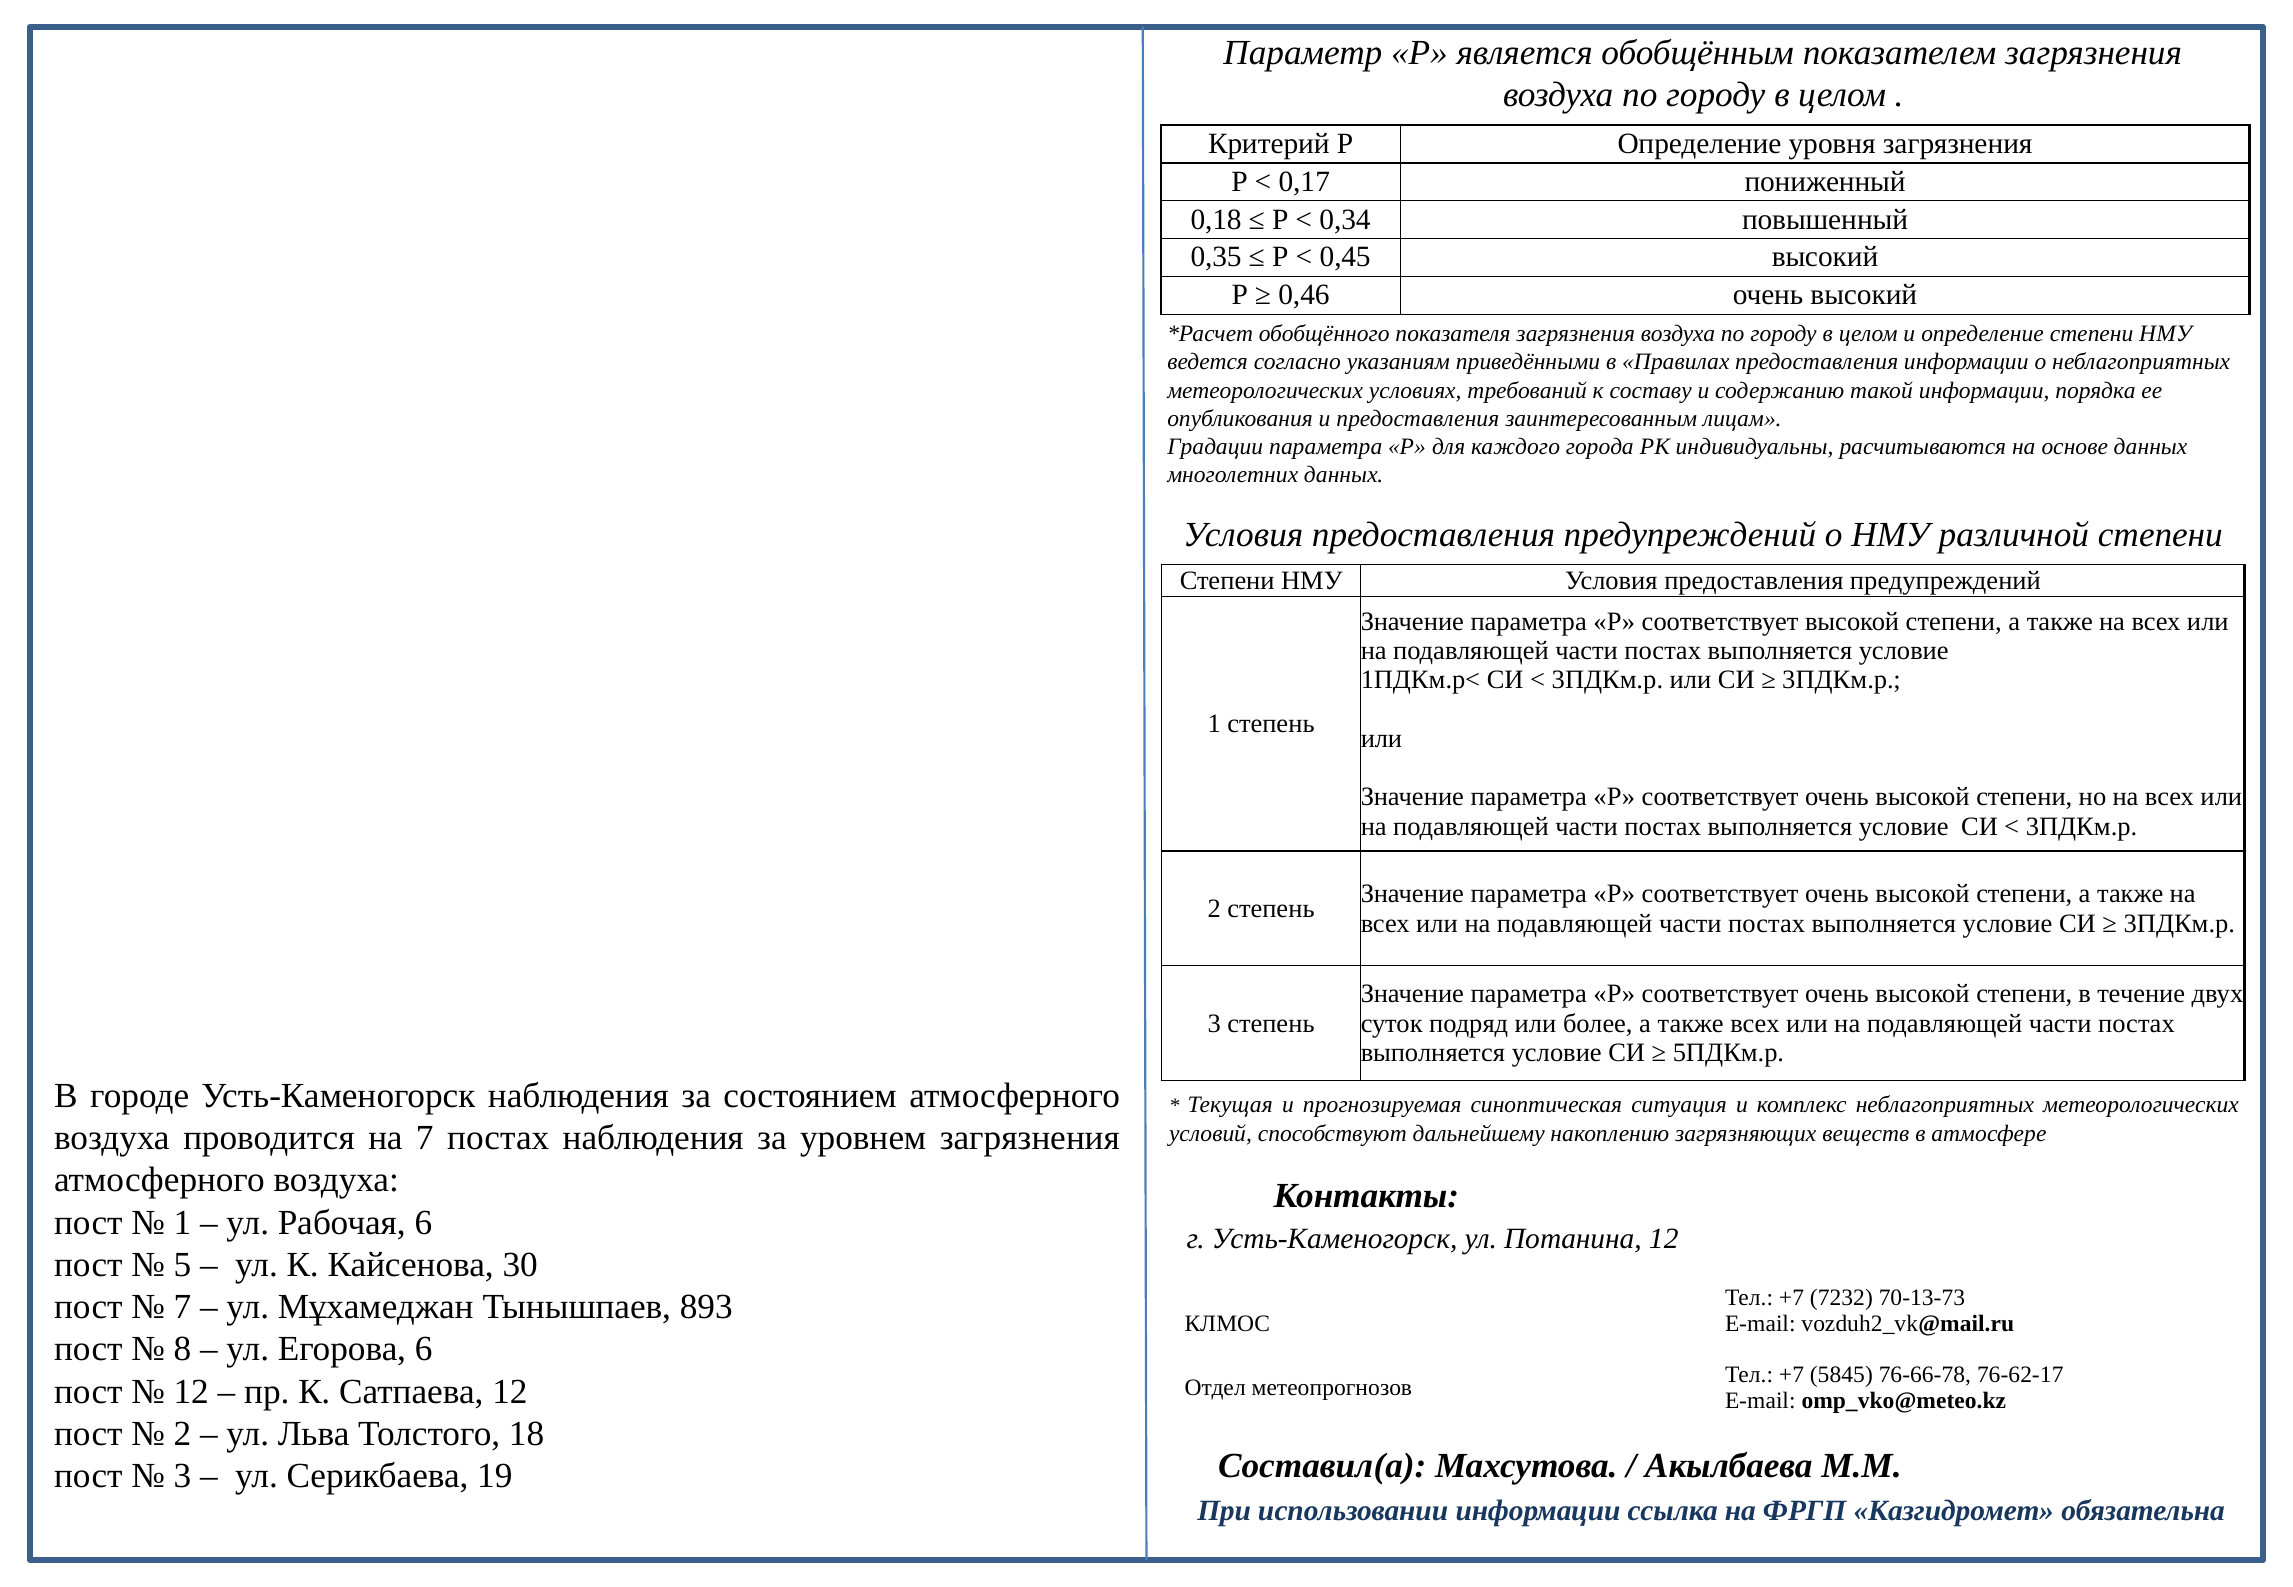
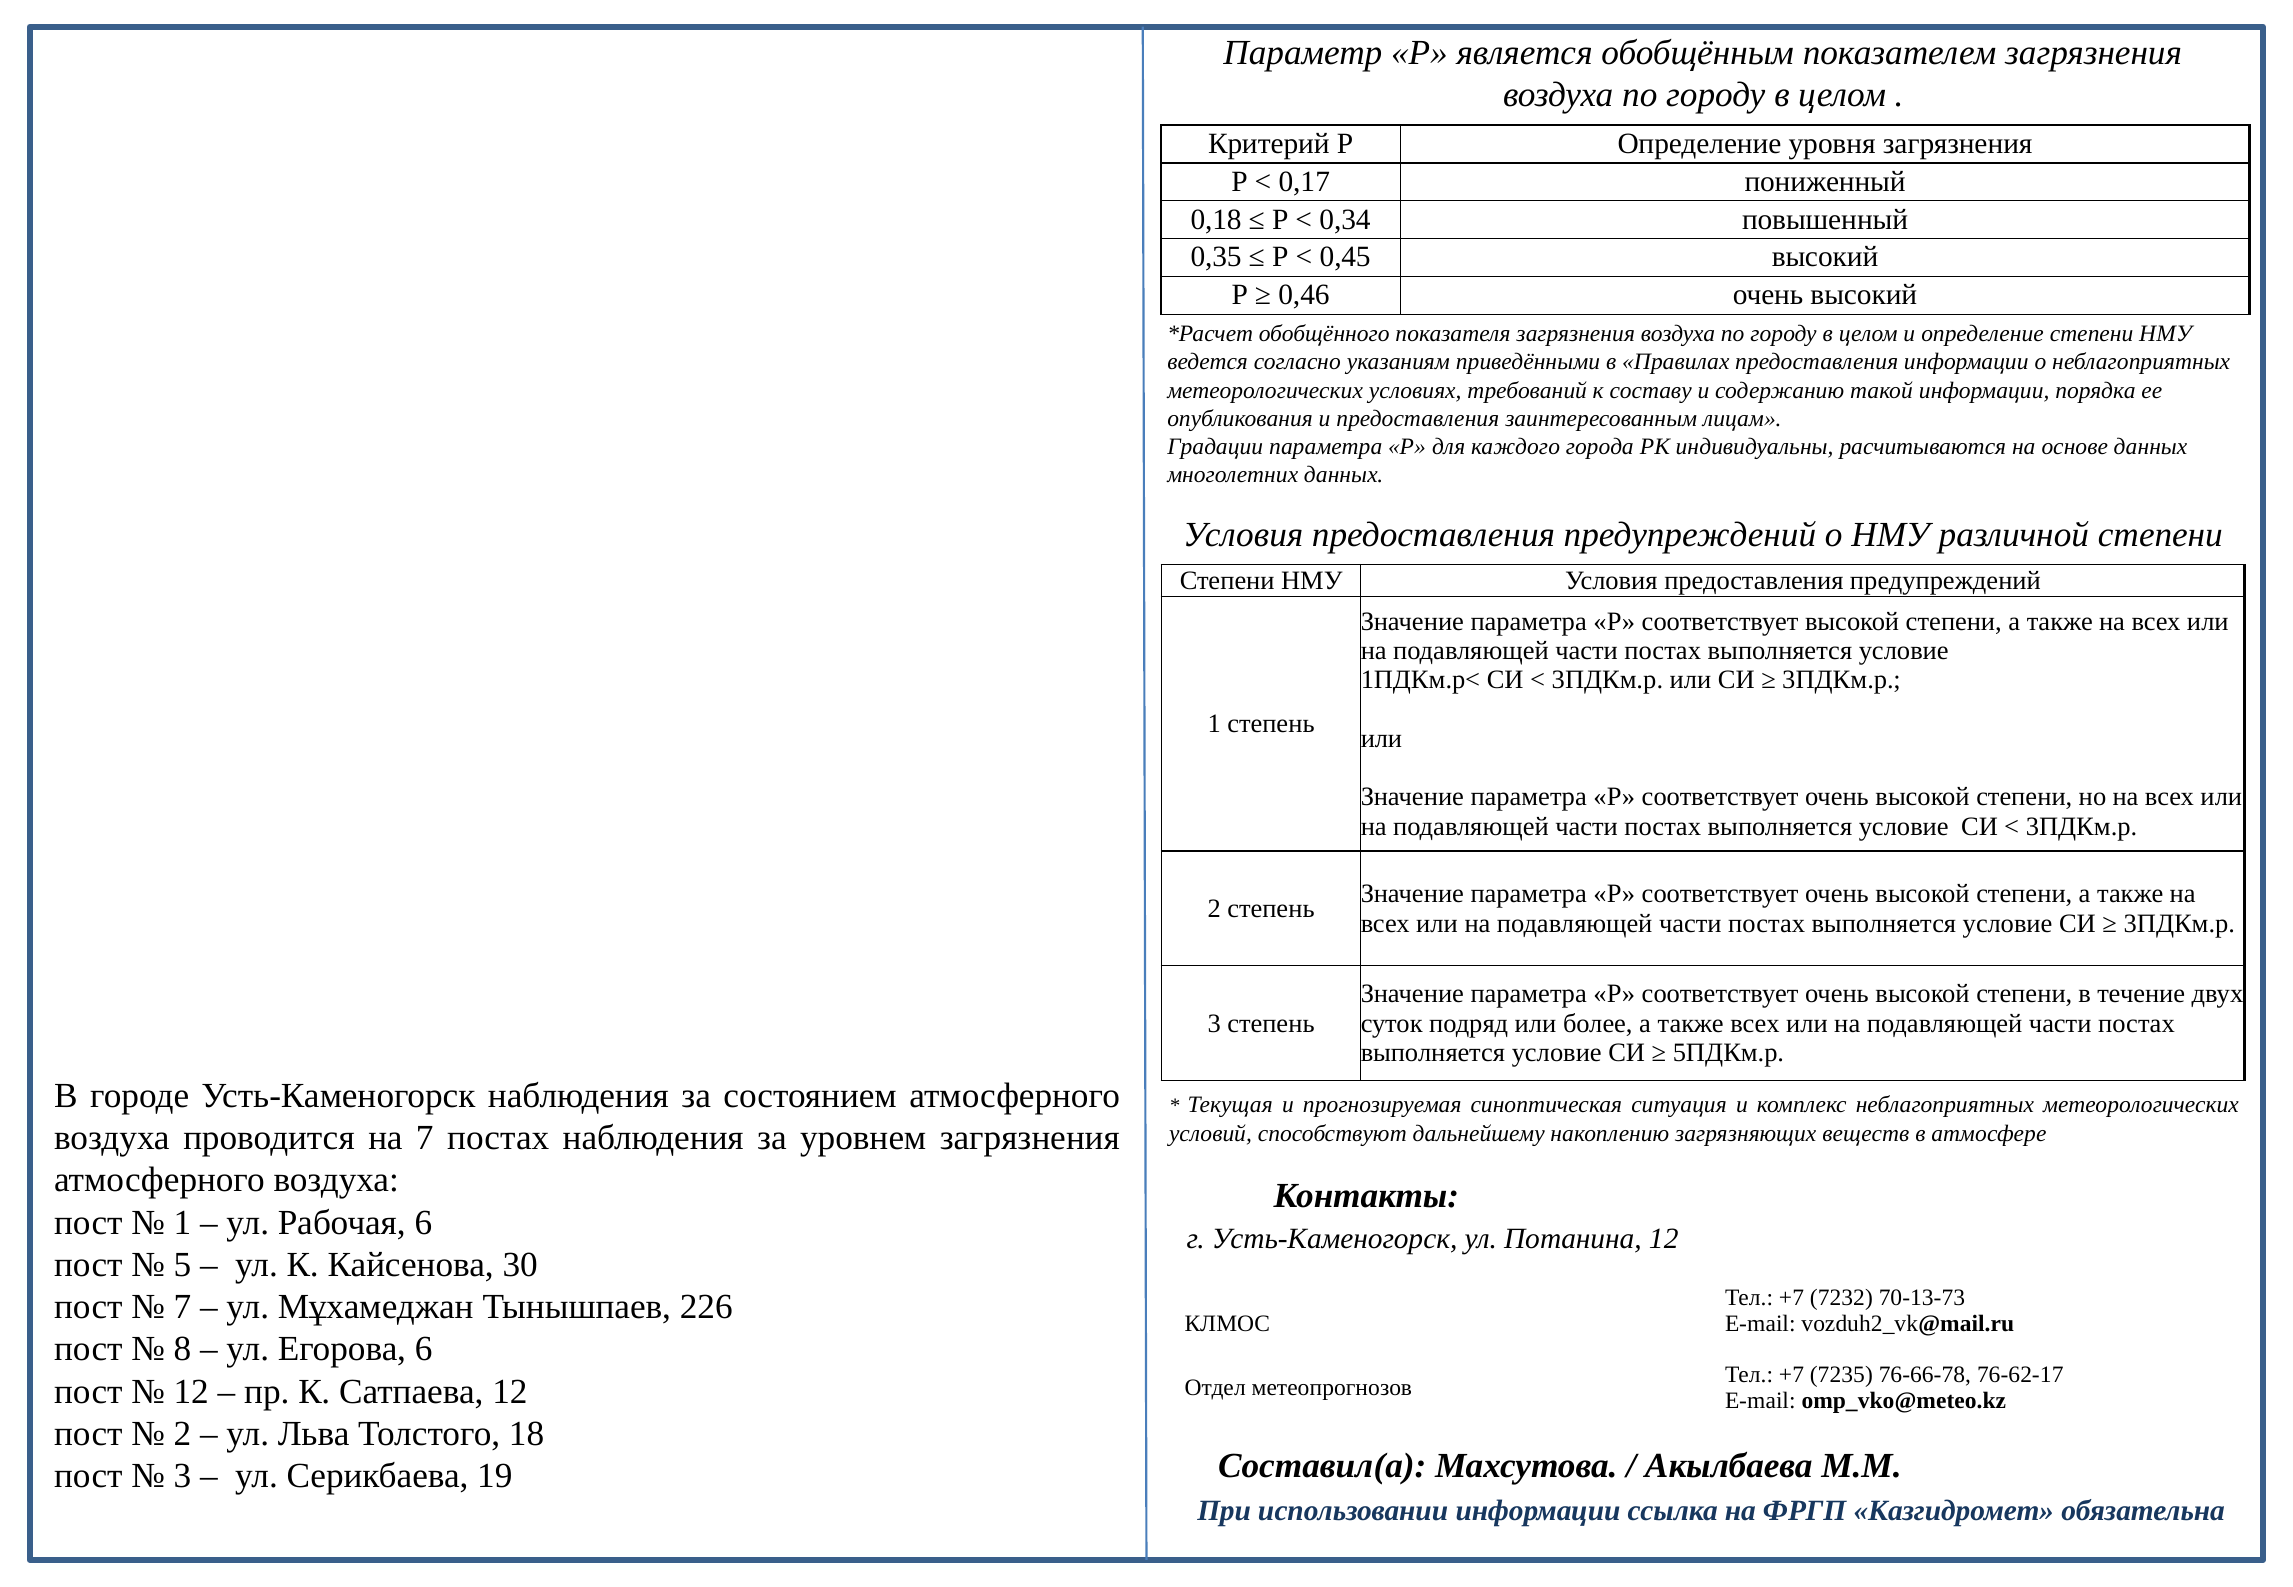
893: 893 -> 226
5845: 5845 -> 7235
